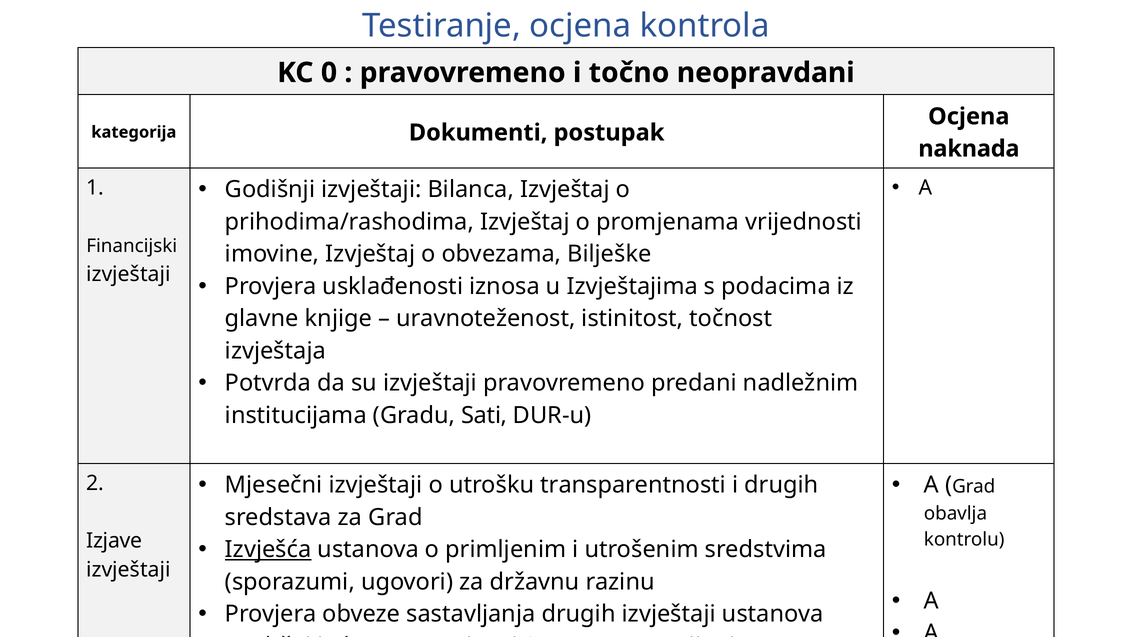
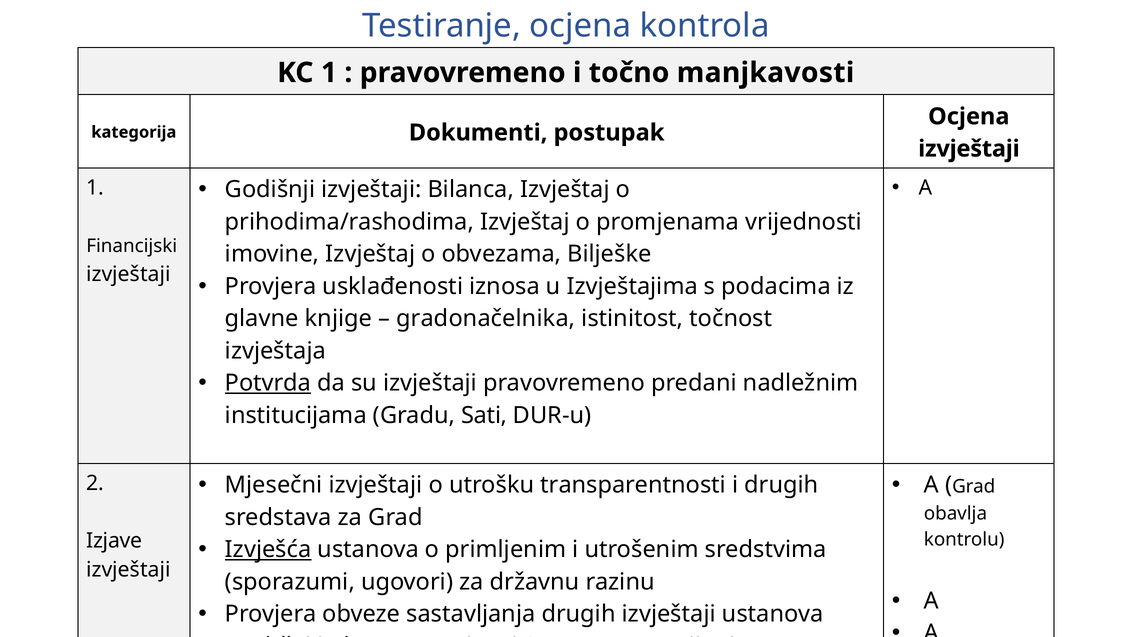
KC 0: 0 -> 1
neopravdani: neopravdani -> manjkavosti
naknada at (969, 149): naknada -> izvještaji
uravnoteženost: uravnoteženost -> gradonačelnika
Potvrda underline: none -> present
